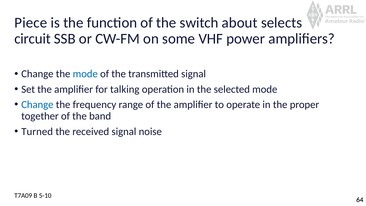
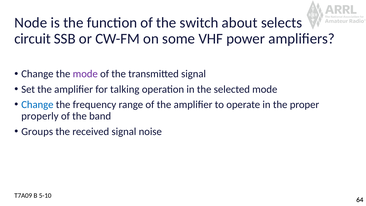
Piece: Piece -> Node
mode at (85, 74) colour: blue -> purple
together: together -> properly
Turned: Turned -> Groups
